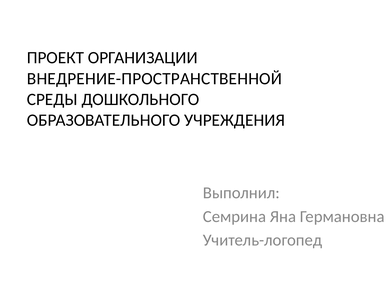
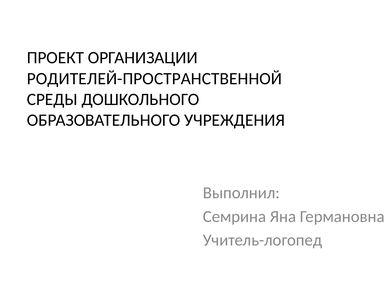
ВНЕДРЕНИЕ-ПРОСТРАНСТВЕННОЙ: ВНЕДРЕНИЕ-ПРОСТРАНСТВЕННОЙ -> РОДИТЕЛЕЙ-ПРОСТРАНСТВЕННОЙ
